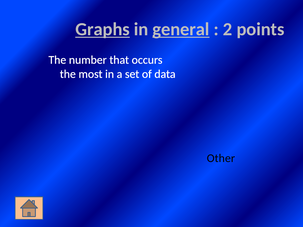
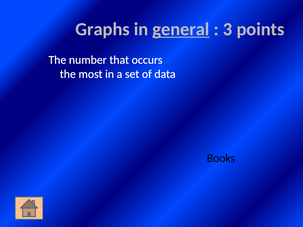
Graphs underline: present -> none
2: 2 -> 3
Other: Other -> Books
